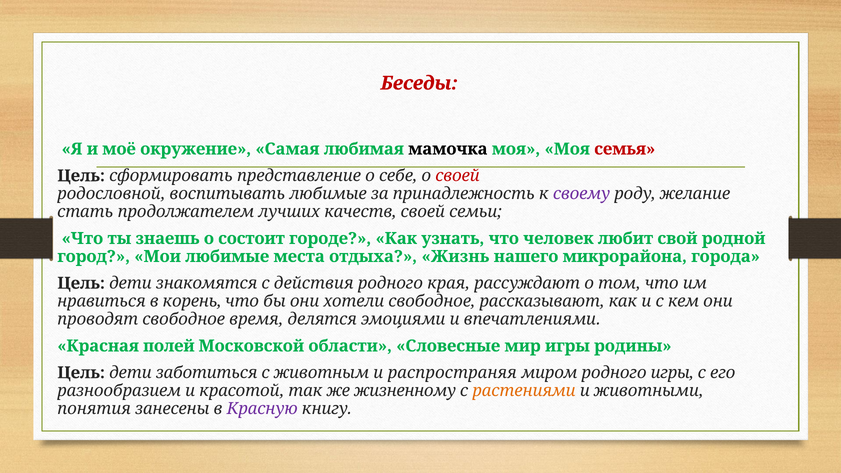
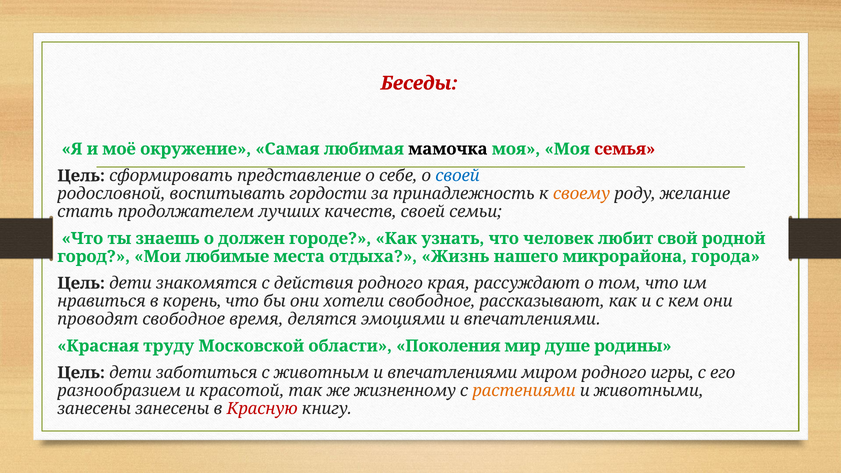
своей at (458, 176) colour: red -> blue
воспитывать любимые: любимые -> гордости
своему colour: purple -> orange
состоит: состоит -> должен
полей: полей -> труду
Словесные: Словесные -> Поколения
мир игры: игры -> душе
животным и распространяя: распространяя -> впечатлениями
понятия at (94, 409): понятия -> занесены
Красную colour: purple -> red
